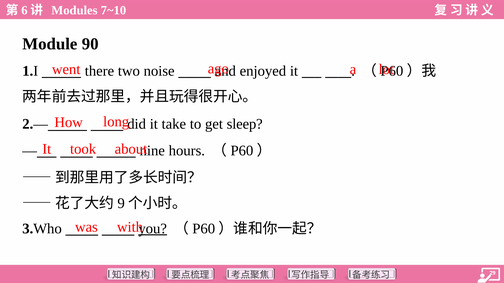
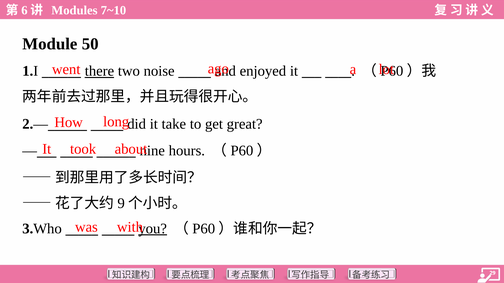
90: 90 -> 50
there underline: none -> present
sleep: sleep -> great
